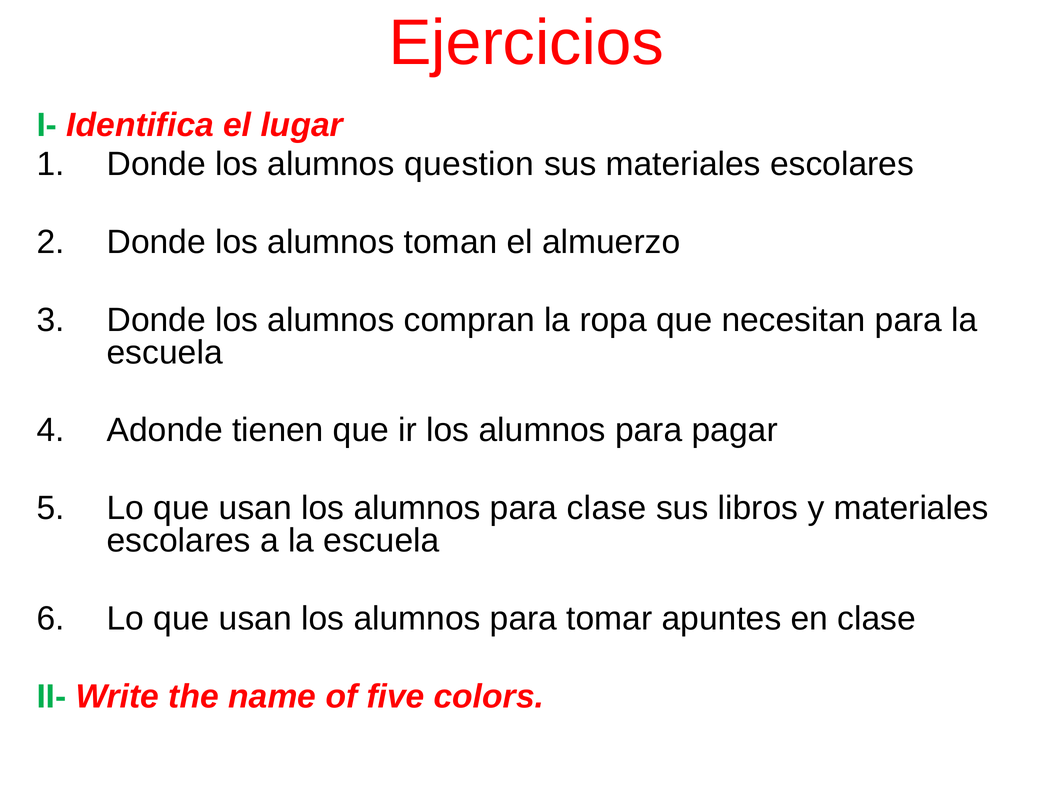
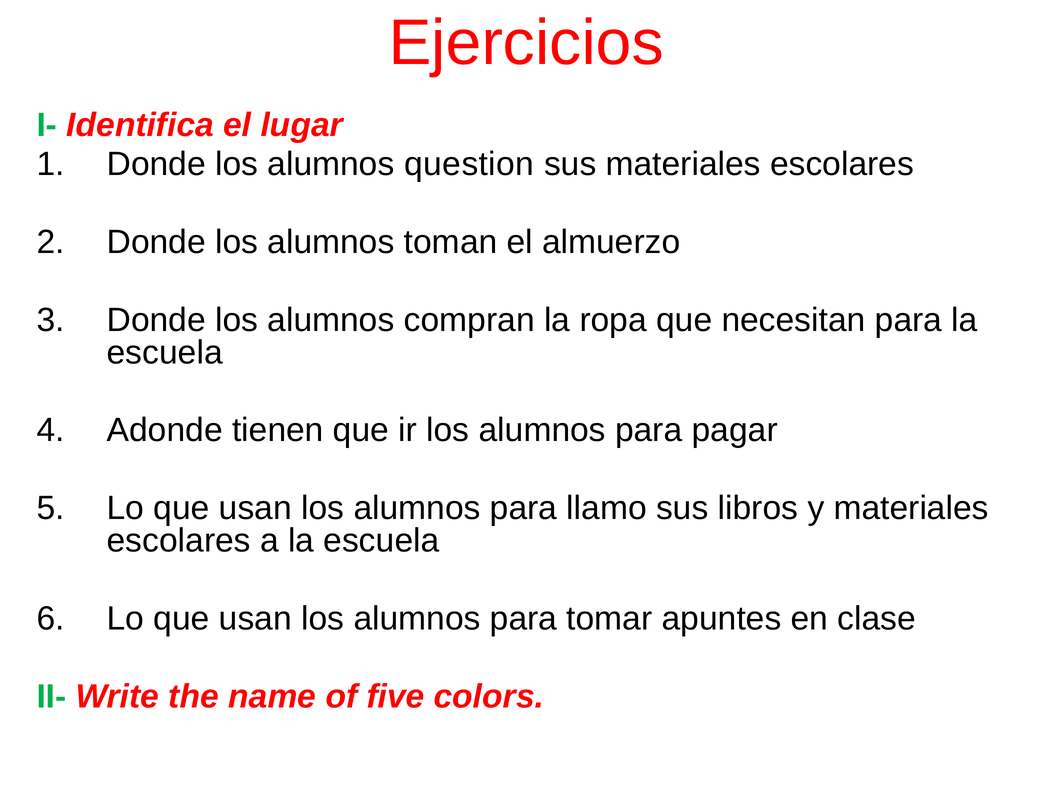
para clase: clase -> llamo
